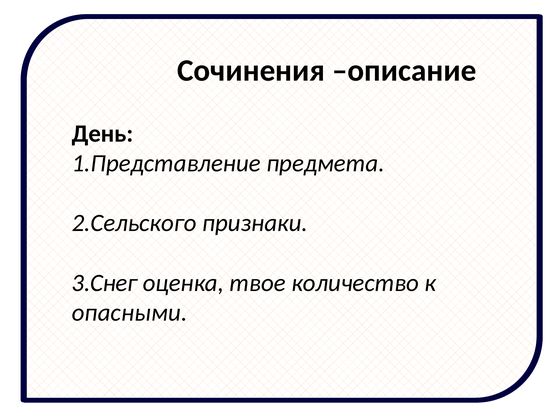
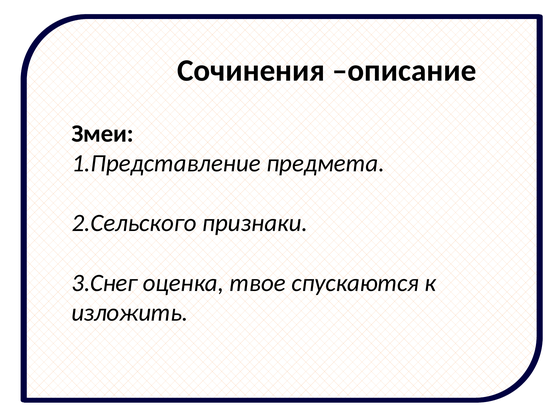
День: День -> Змеи
количество: количество -> спускаются
опасными: опасными -> изложить
